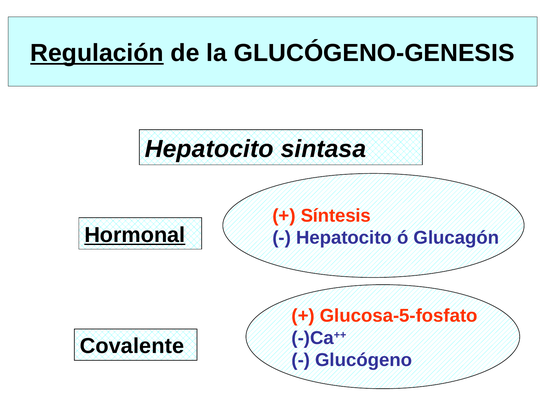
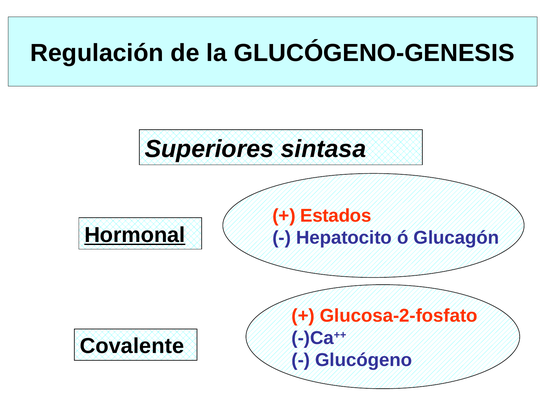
Regulación underline: present -> none
Hepatocito at (209, 149): Hepatocito -> Superiores
Síntesis: Síntesis -> Estados
Glucosa-5-fosfato: Glucosa-5-fosfato -> Glucosa-2-fosfato
